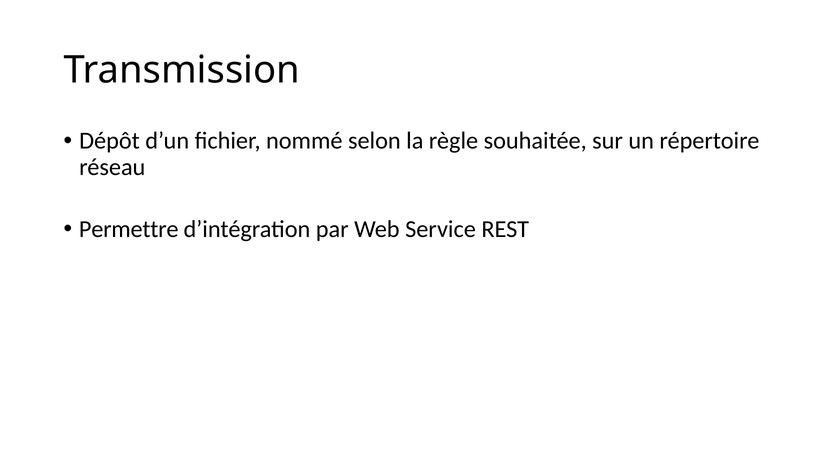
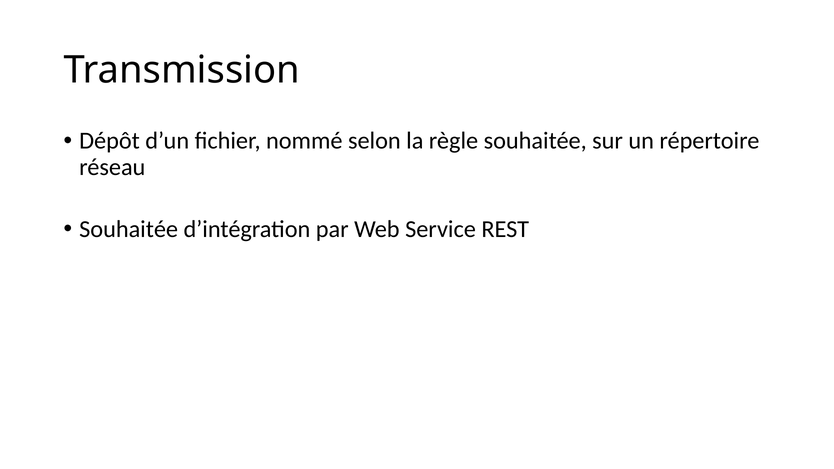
Permettre at (129, 229): Permettre -> Souhaitée
